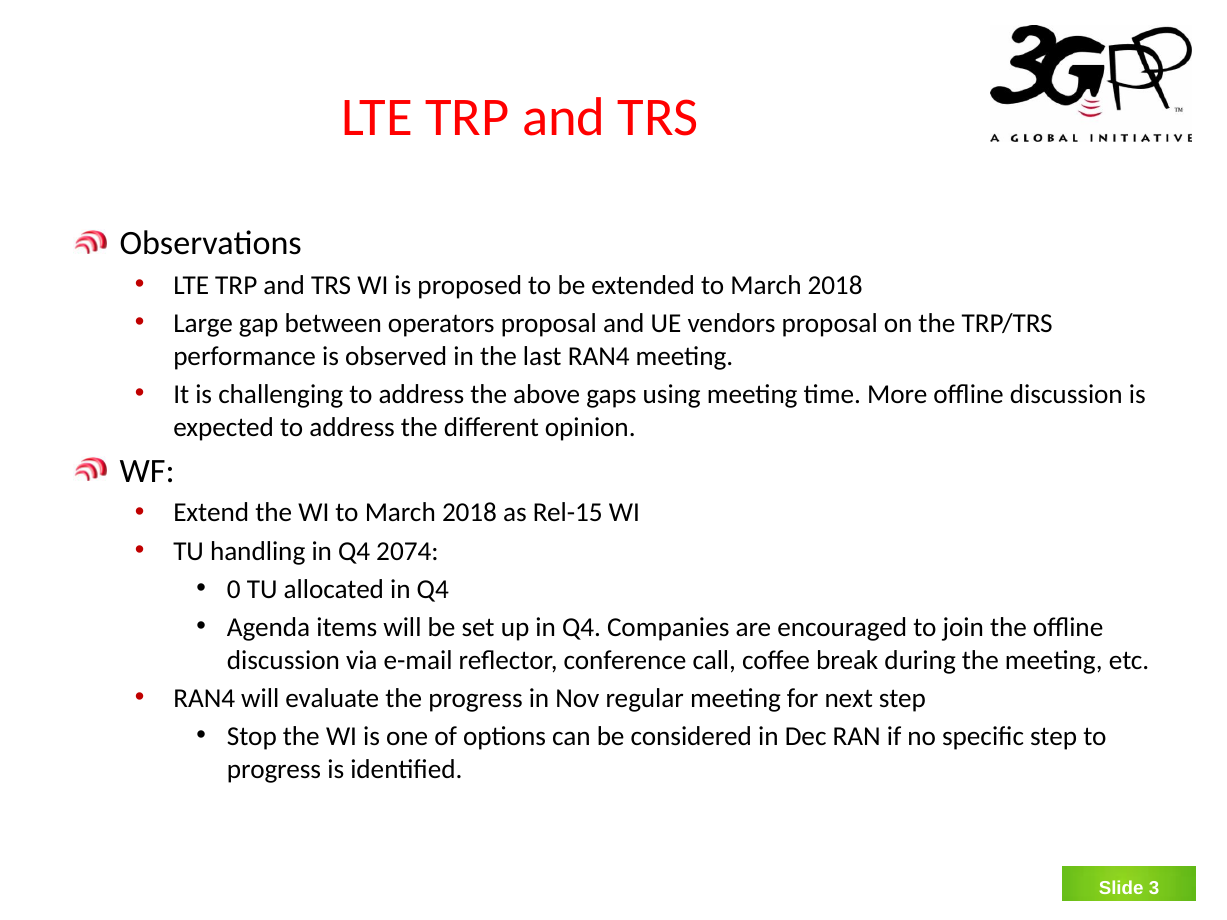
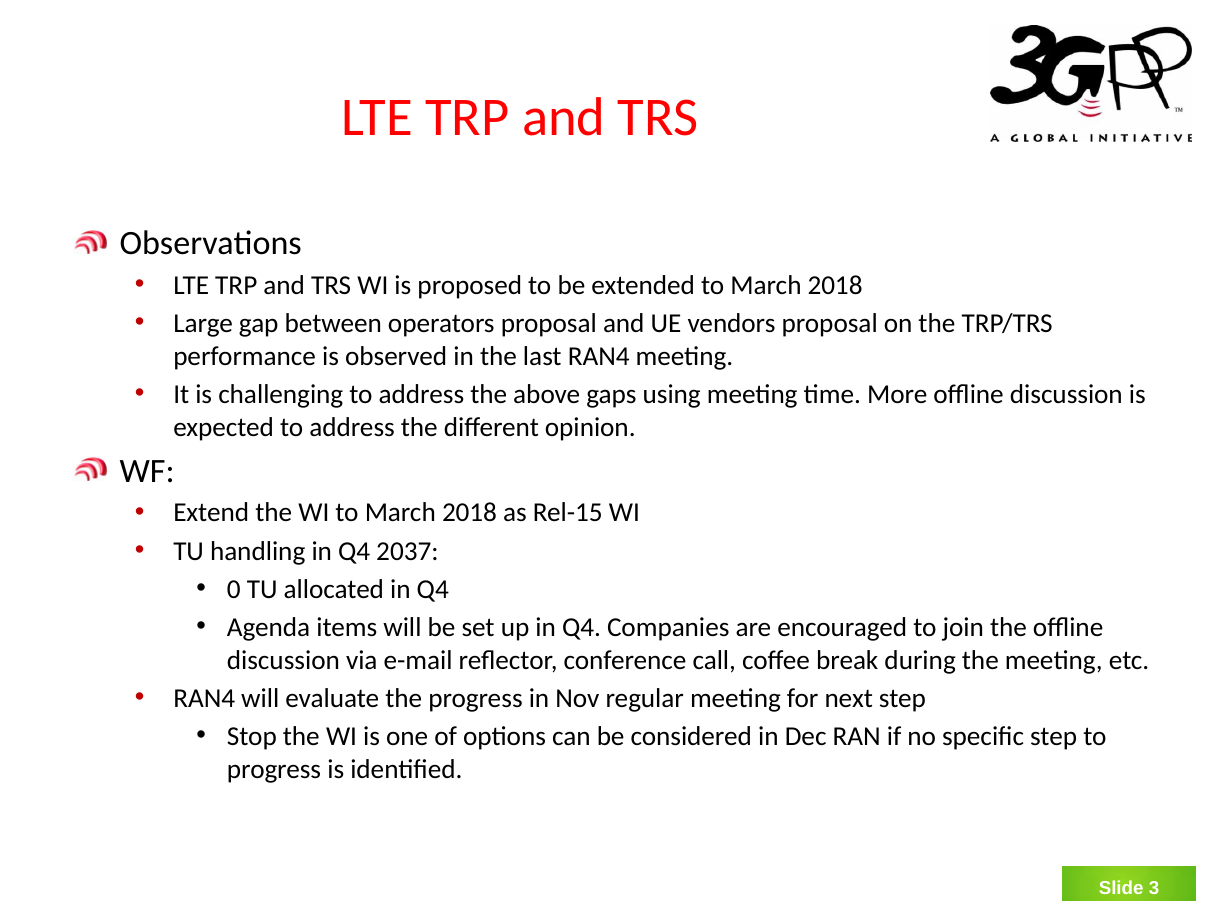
2074: 2074 -> 2037
